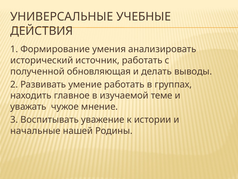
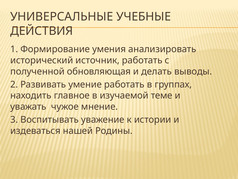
начальные: начальные -> издеваться
